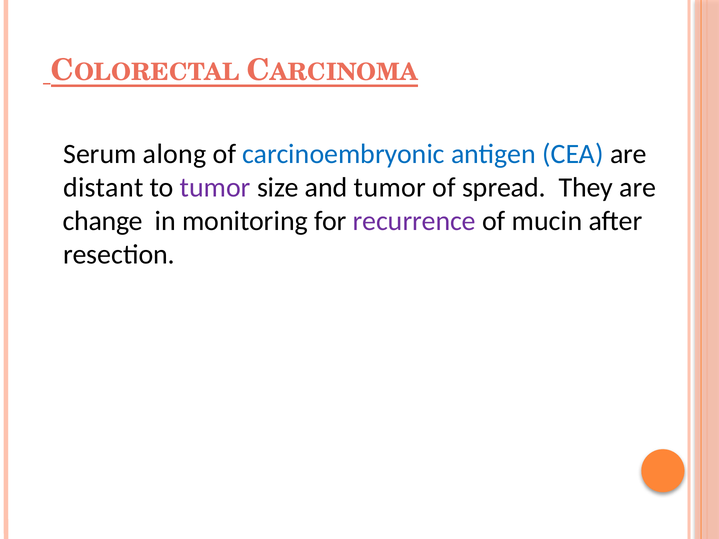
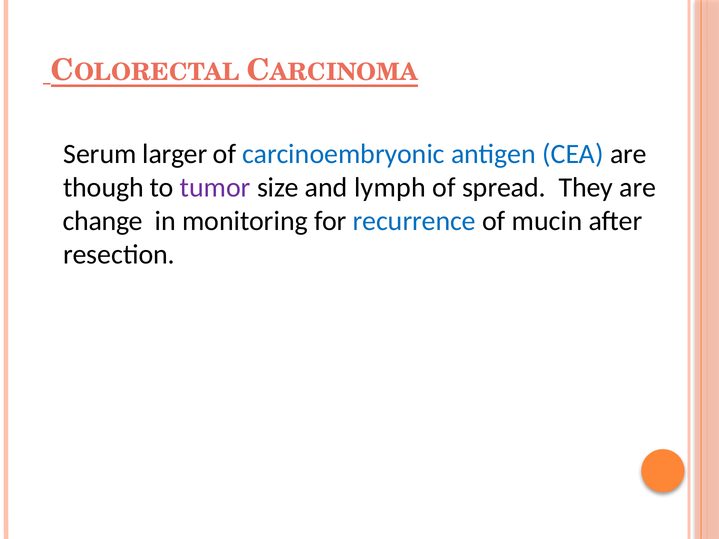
along: along -> larger
distant: distant -> though
and tumor: tumor -> lymph
recurrence colour: purple -> blue
